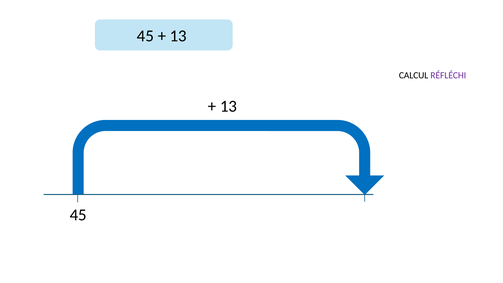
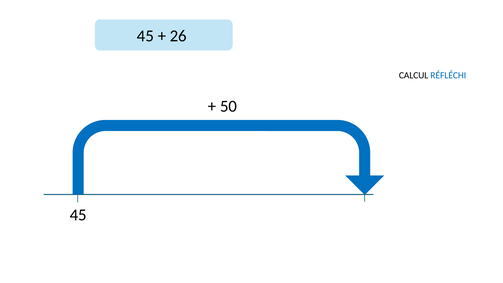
13 at (178, 36): 13 -> 26
RÉFLÉCHI colour: purple -> blue
13 at (229, 106): 13 -> 50
